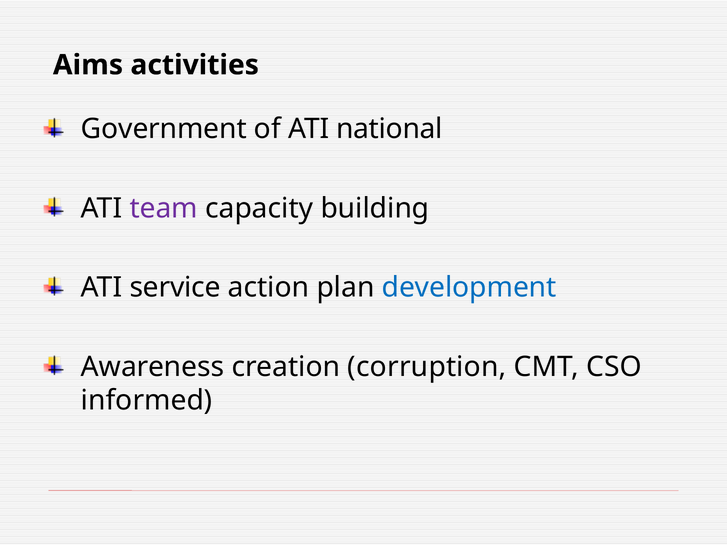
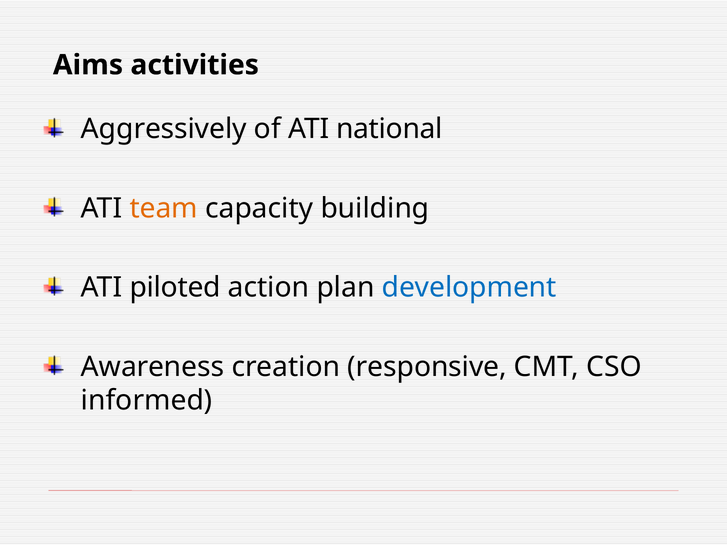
Government: Government -> Aggressively
team colour: purple -> orange
service: service -> piloted
corruption: corruption -> responsive
